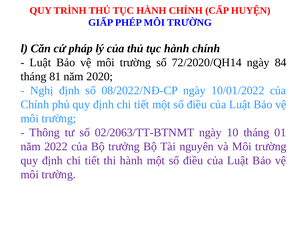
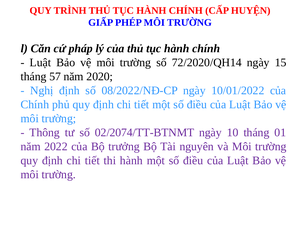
84: 84 -> 15
81: 81 -> 57
02/2063/TT-BTNMT: 02/2063/TT-BTNMT -> 02/2074/TT-BTNMT
